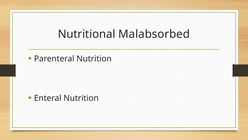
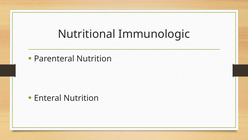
Malabsorbed: Malabsorbed -> Immunologic
